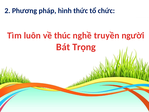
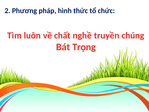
thúc: thúc -> chất
người: người -> chúng
